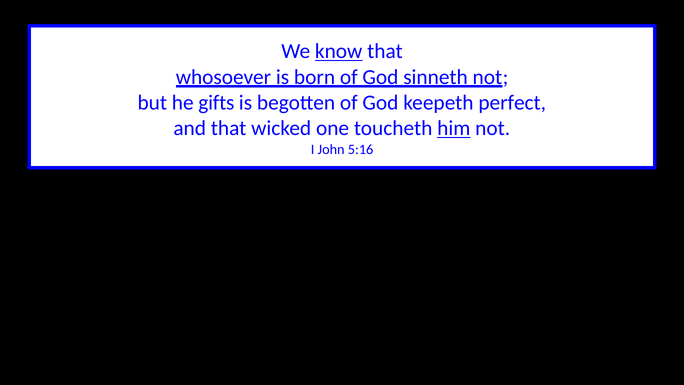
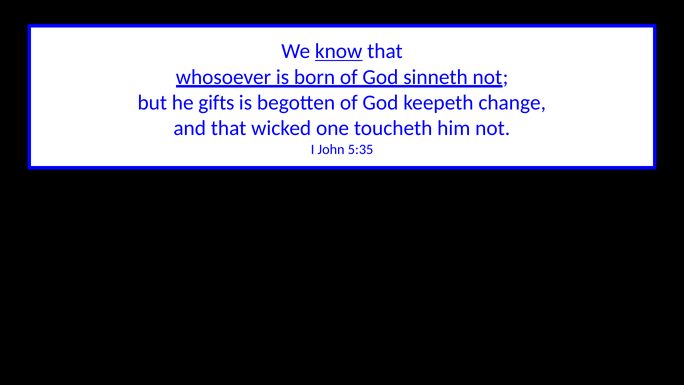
perfect: perfect -> change
him underline: present -> none
5:16: 5:16 -> 5:35
